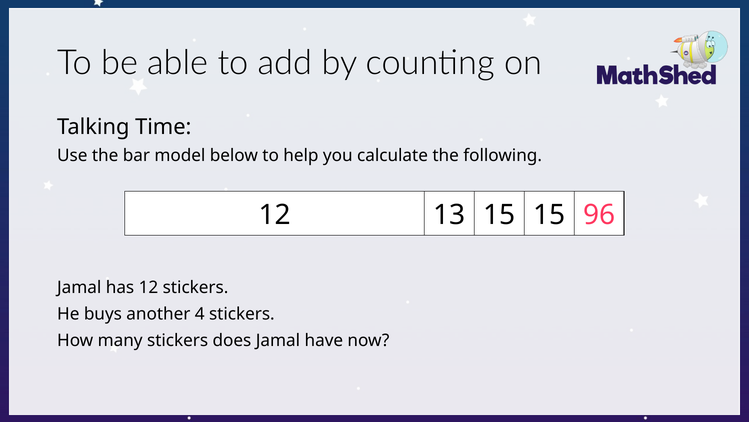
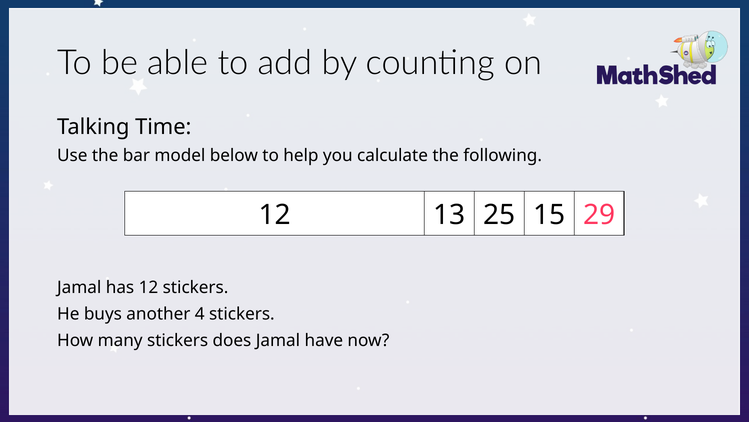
13 15: 15 -> 25
96: 96 -> 29
